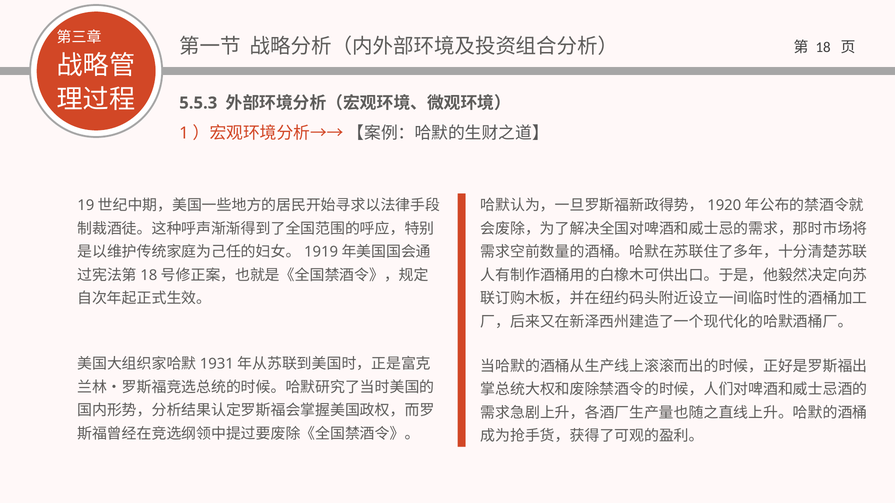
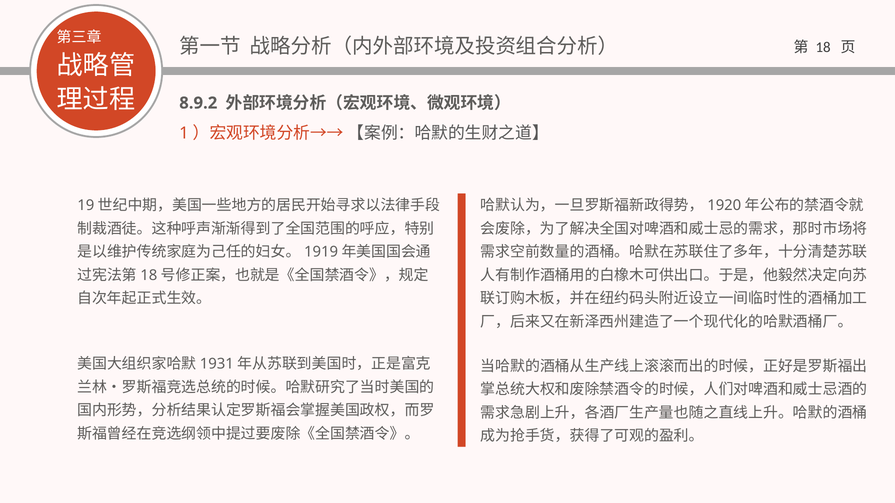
5.5.3: 5.5.3 -> 8.9.2
